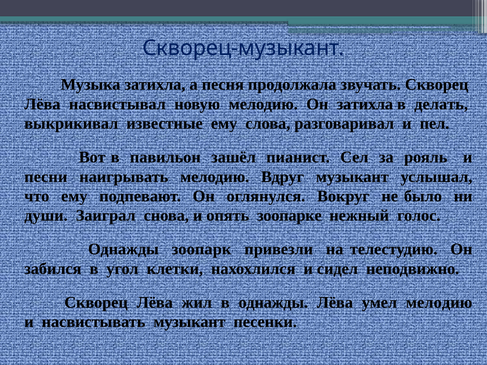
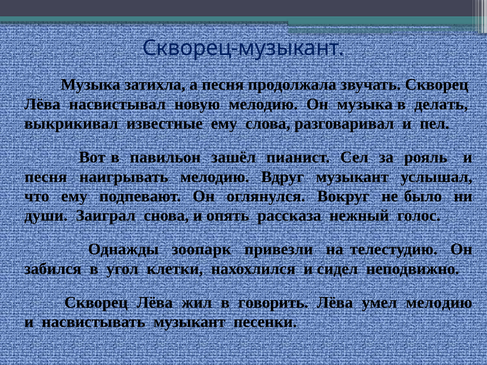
Он затихла: затихла -> музыка
песни at (46, 177): песни -> песня
зоопарке: зоопарке -> рассказа
в однажды: однажды -> говорить
